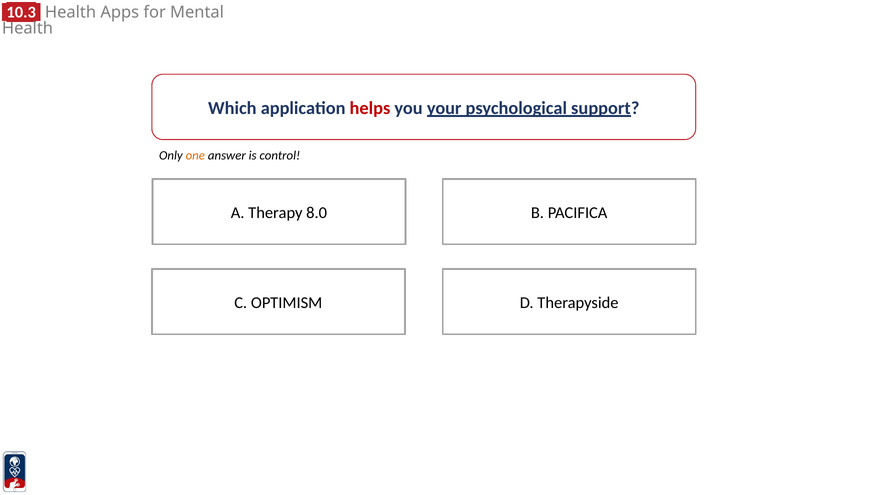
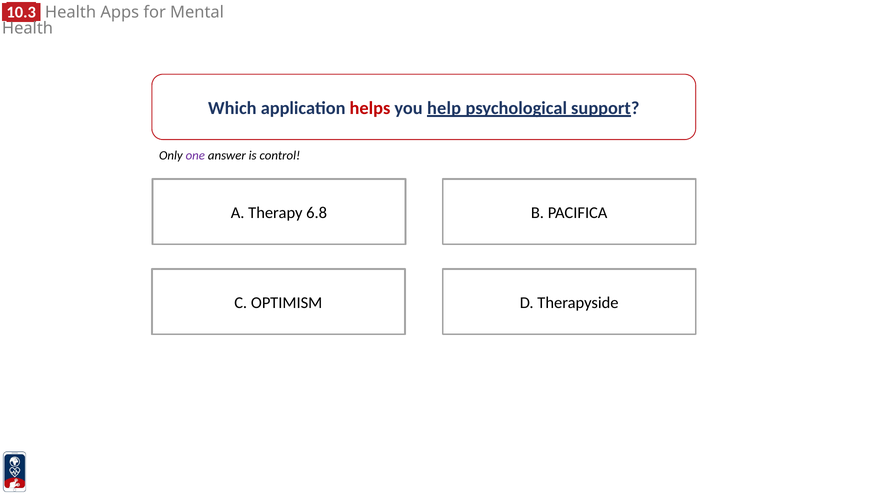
your: your -> help
one colour: orange -> purple
8.0: 8.0 -> 6.8
